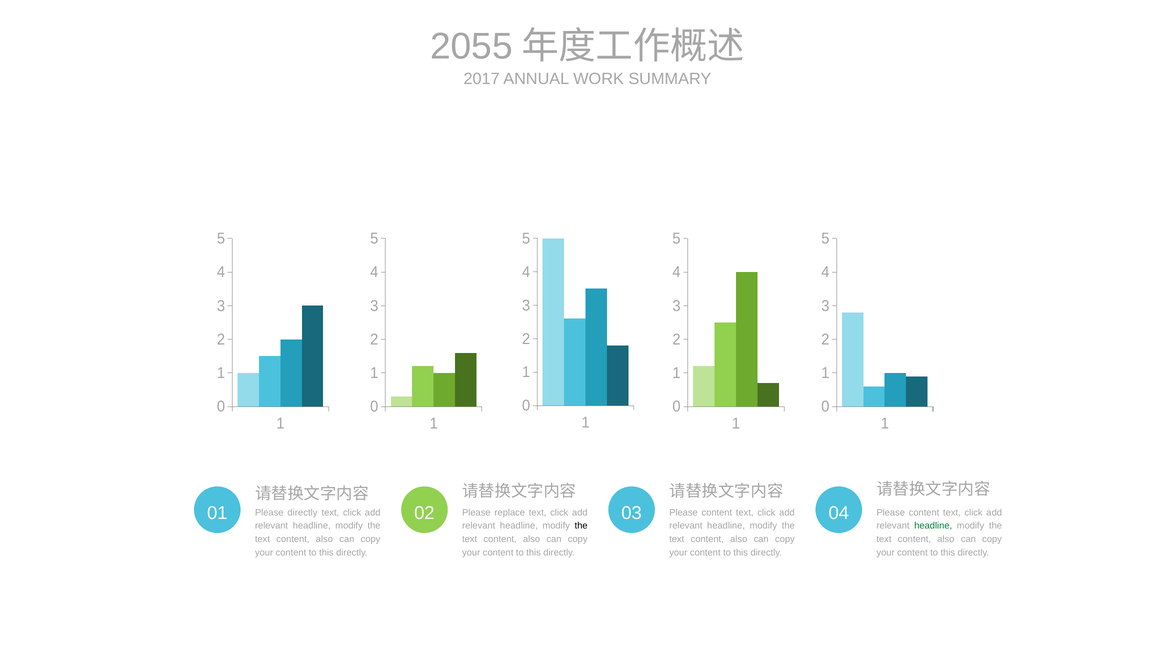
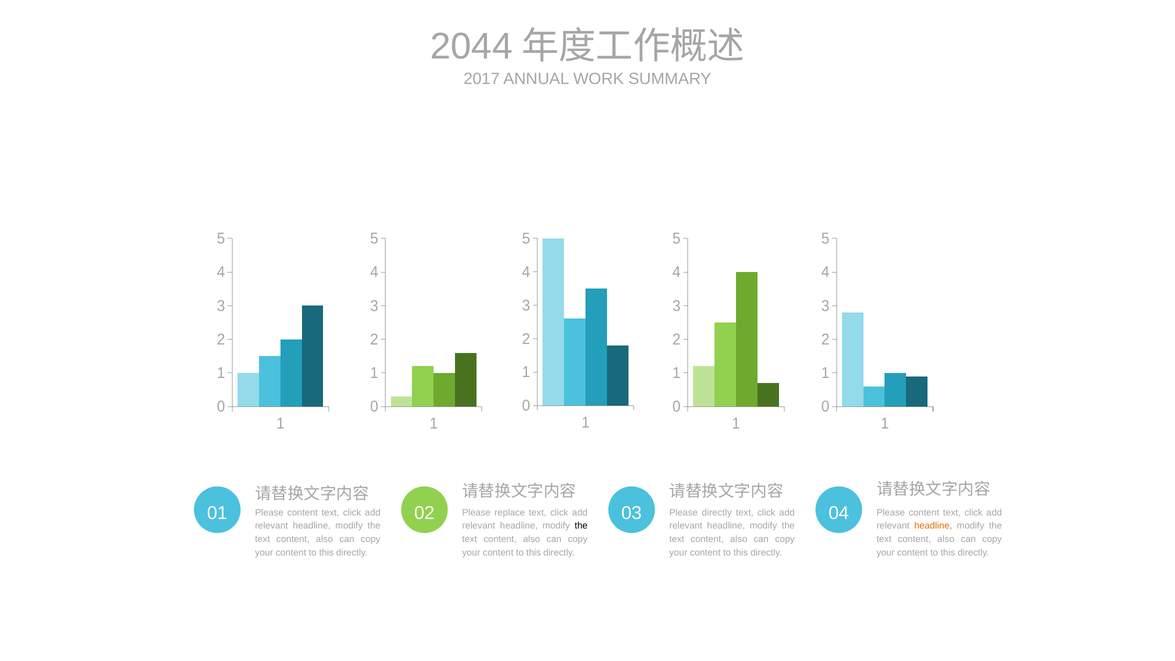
2055: 2055 -> 2044
02 Please content: content -> directly
directly at (302, 513): directly -> content
headline at (933, 526) colour: green -> orange
